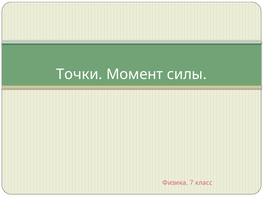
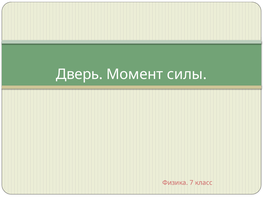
Точки: Точки -> Дверь
